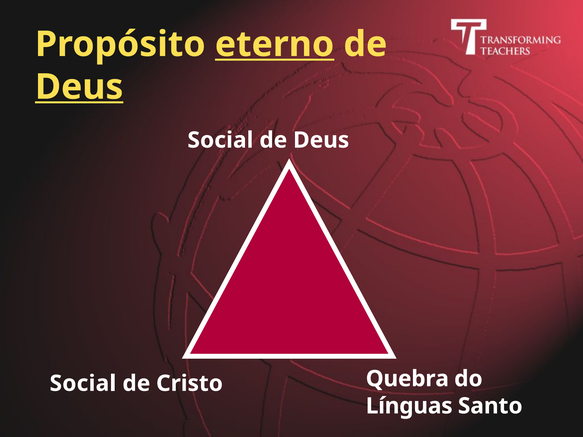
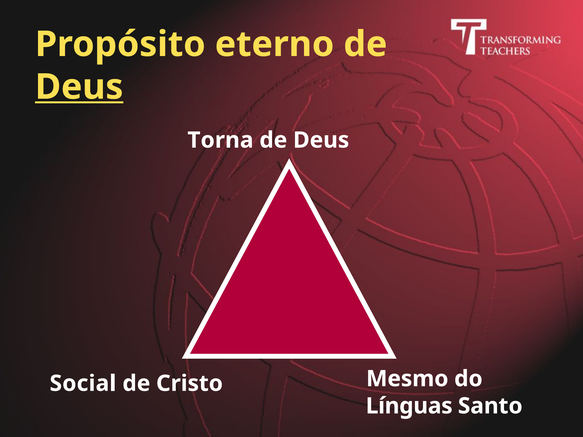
eterno underline: present -> none
Social at (220, 140): Social -> Torna
Quebra: Quebra -> Mesmo
